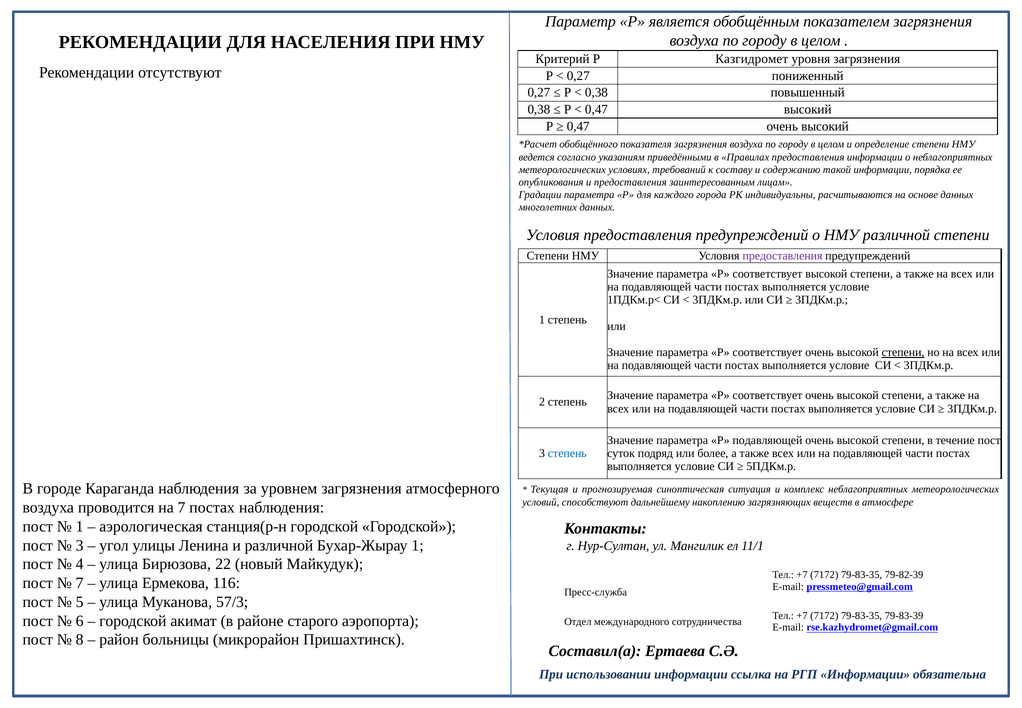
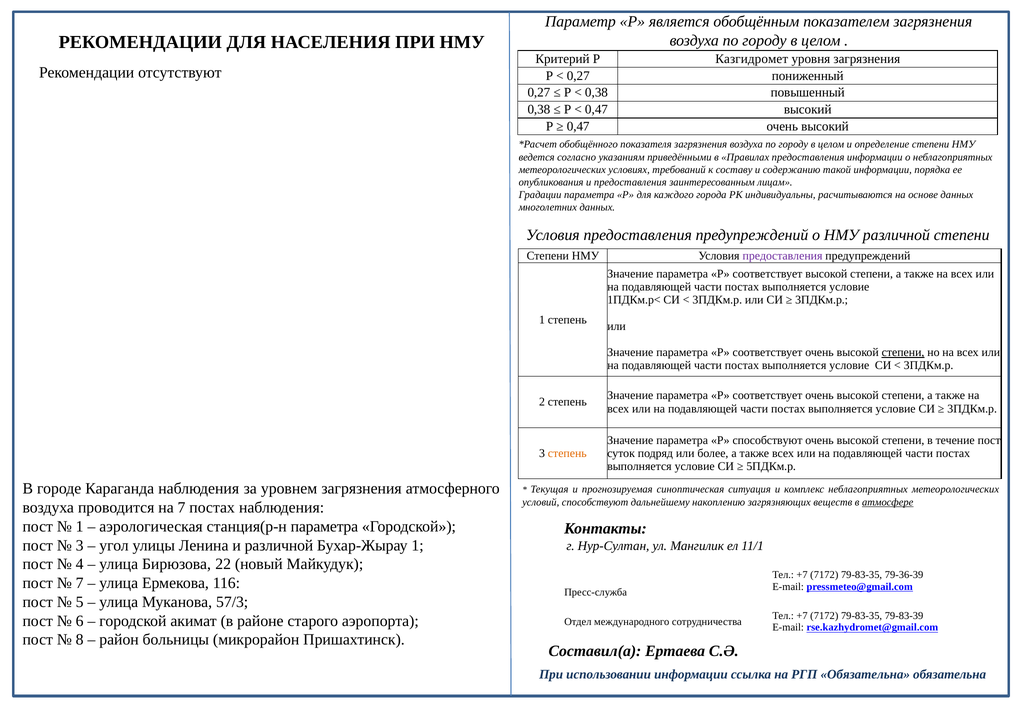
Р подавляющей: подавляющей -> способствуют
степень at (567, 453) colour: blue -> orange
атмосфере underline: none -> present
станция(р-н городской: городской -> параметра
79-82-39: 79-82-39 -> 79-36-39
РГП Информации: Информации -> Обязательна
